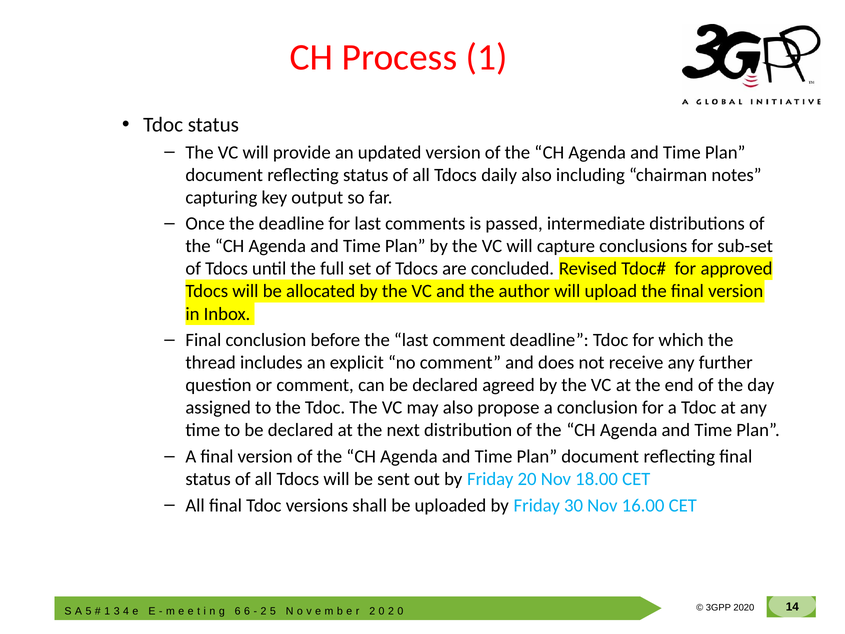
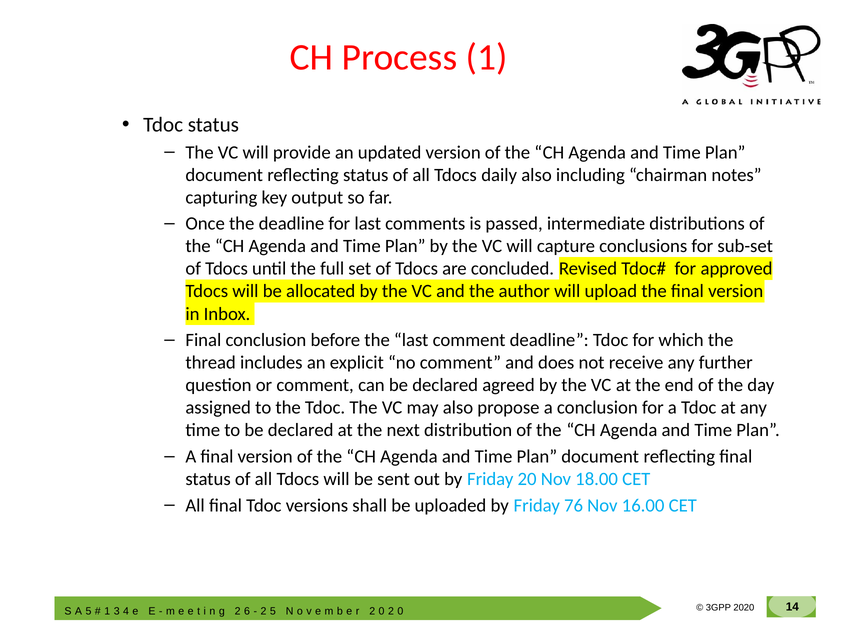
30: 30 -> 76
6 at (238, 611): 6 -> 2
